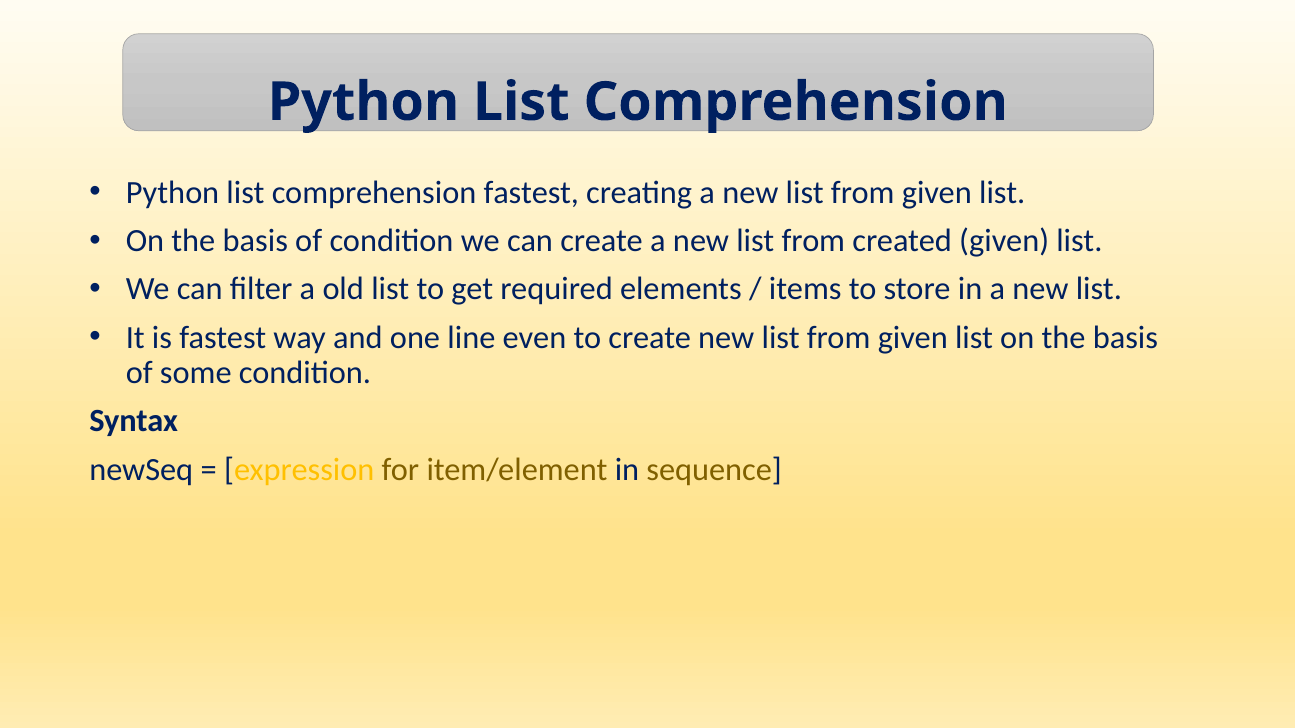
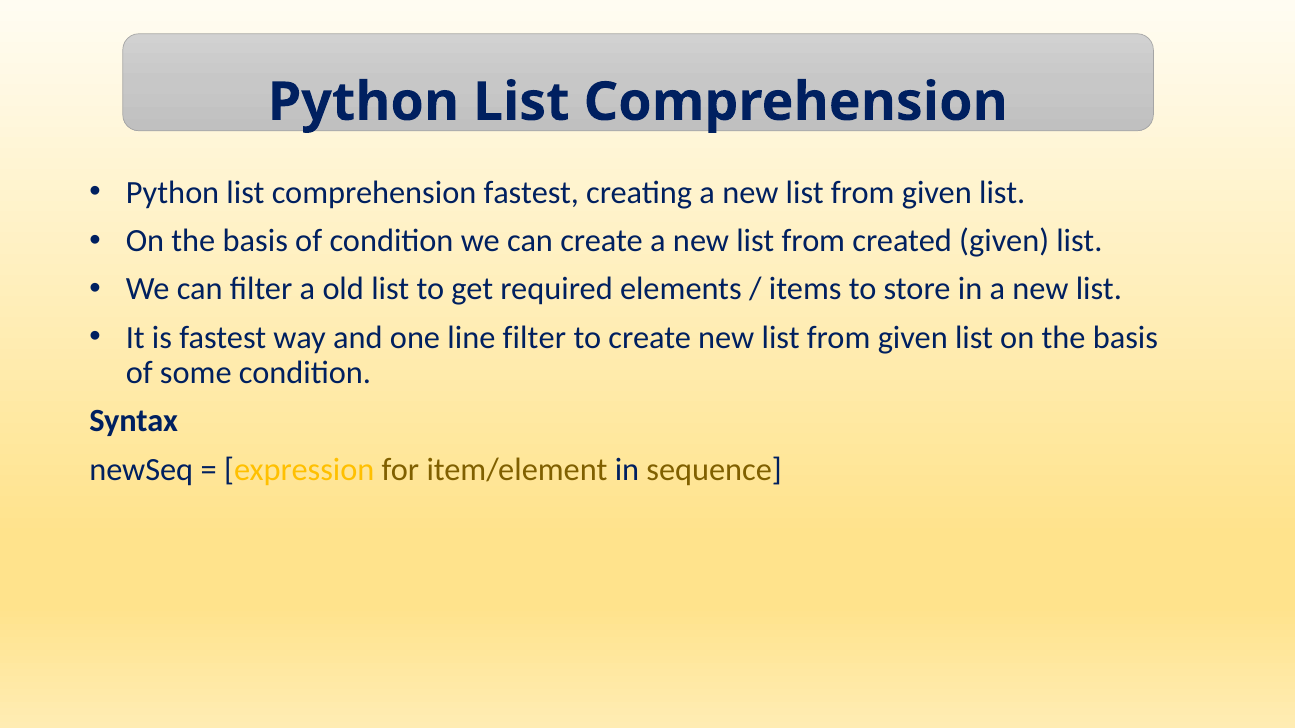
line even: even -> filter
